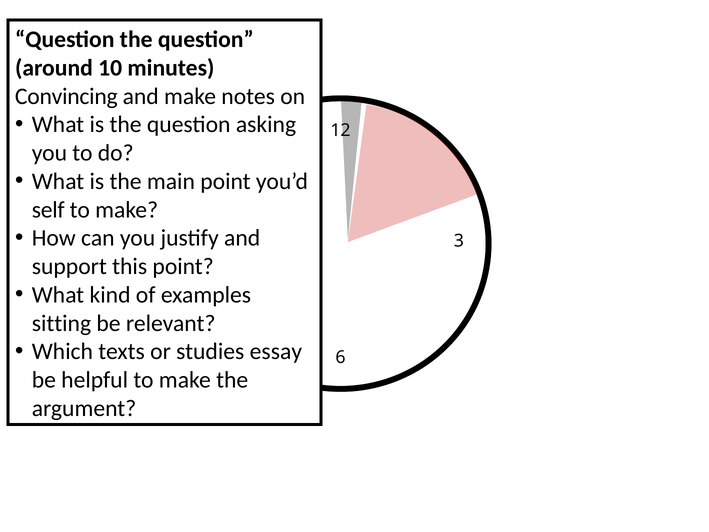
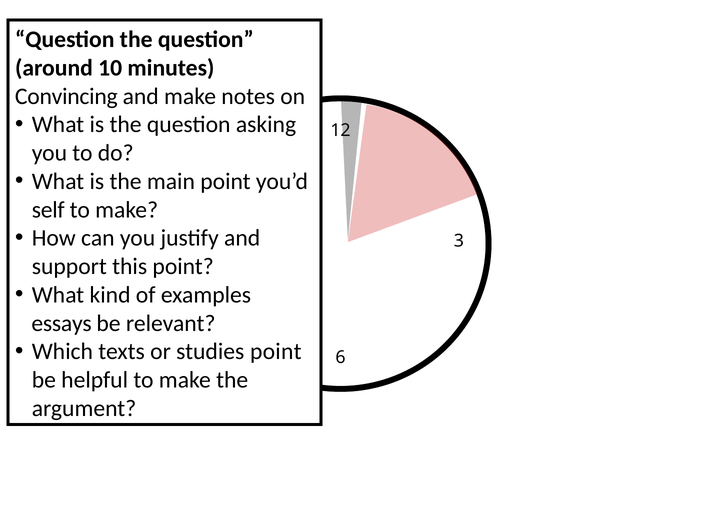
sitting: sitting -> essays
studies essay: essay -> point
